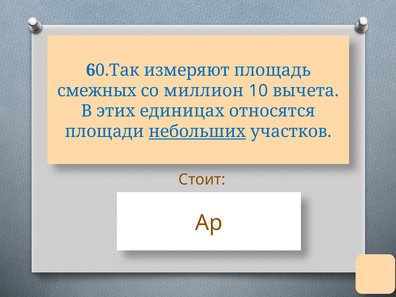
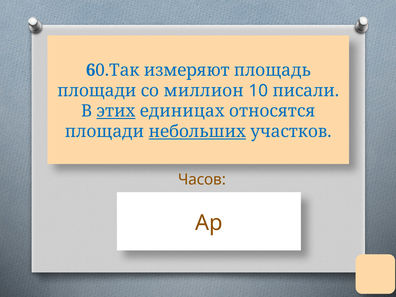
смежных at (97, 91): смежных -> площади
вычета: вычета -> писали
этих underline: none -> present
Стоит: Стоит -> Часов
